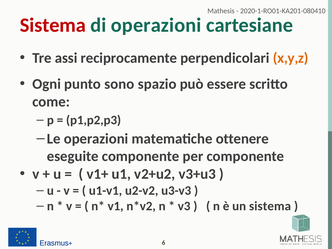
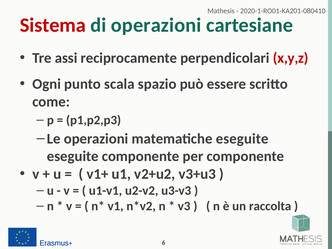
x,y,z colour: orange -> red
sono: sono -> scala
matematiche ottenere: ottenere -> eseguite
un sistema: sistema -> raccolta
